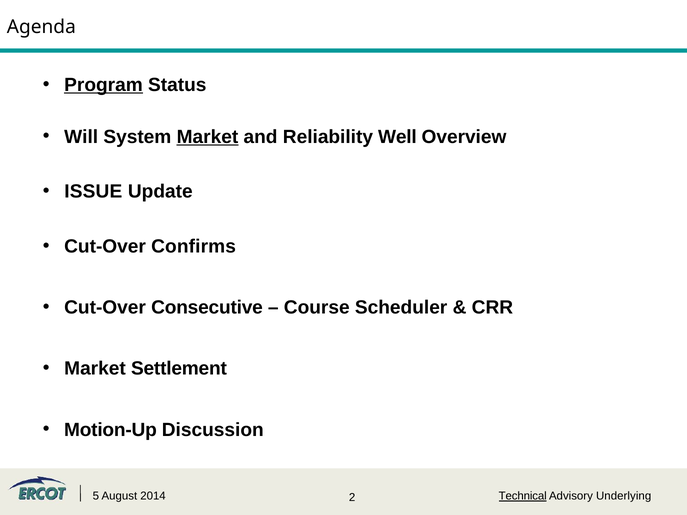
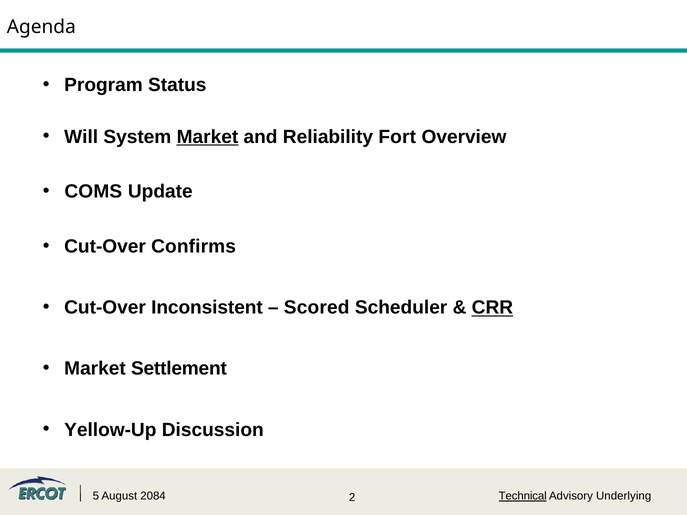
Program underline: present -> none
Well: Well -> Fort
ISSUE: ISSUE -> COMS
Consecutive: Consecutive -> Inconsistent
Course: Course -> Scored
CRR underline: none -> present
Motion-Up: Motion-Up -> Yellow-Up
2014: 2014 -> 2084
